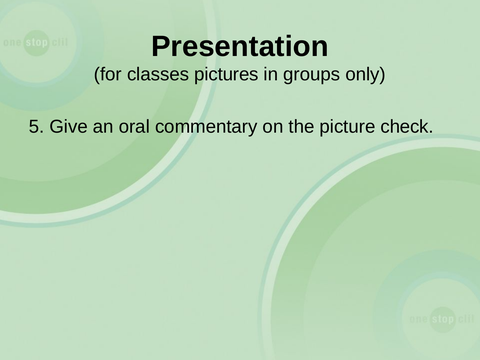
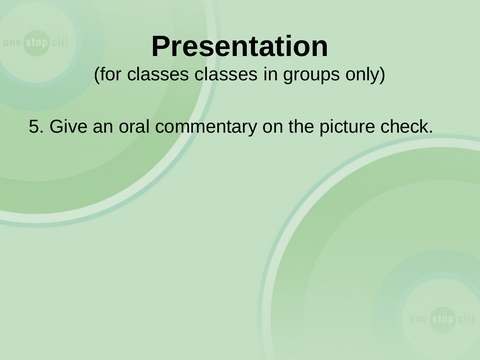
classes pictures: pictures -> classes
